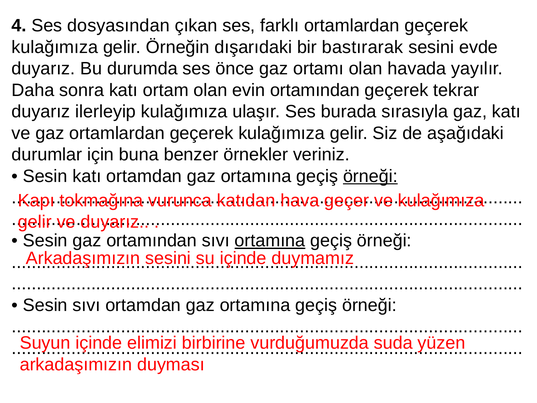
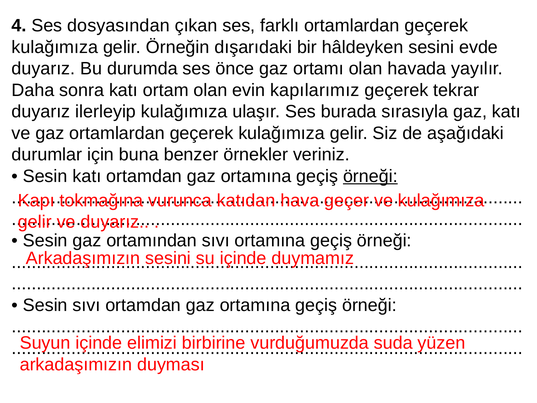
bastırarak: bastırarak -> hâldeyken
evin ortamından: ortamından -> kapılarımız
ortamına at (270, 240) underline: present -> none
